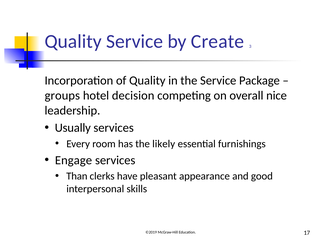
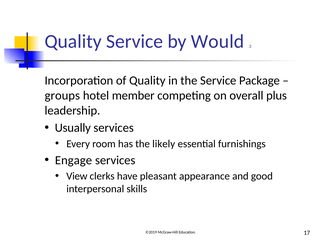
Create: Create -> Would
decision: decision -> member
nice: nice -> plus
Than: Than -> View
